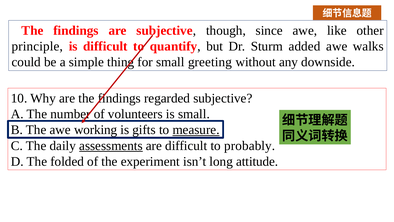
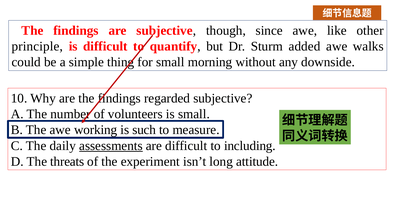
greeting: greeting -> morning
gifts: gifts -> such
measure underline: present -> none
probably: probably -> including
folded: folded -> threats
